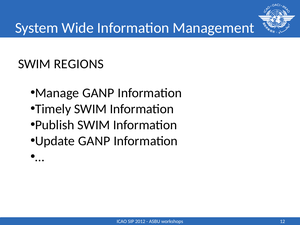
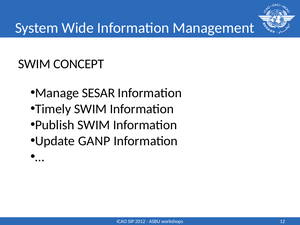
REGIONS: REGIONS -> CONCEPT
Manage GANP: GANP -> SESAR
